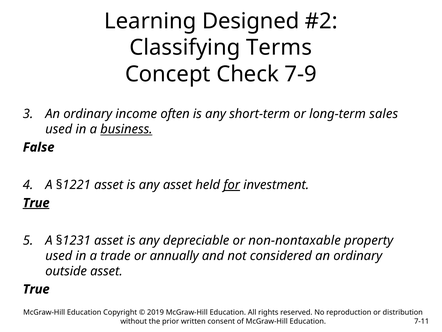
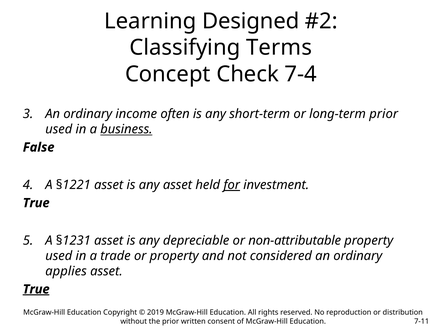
7-9: 7-9 -> 7-4
long-term sales: sales -> prior
True at (36, 203) underline: present -> none
non-nontaxable: non-nontaxable -> non-attributable
or annually: annually -> property
outside: outside -> applies
True at (36, 289) underline: none -> present
